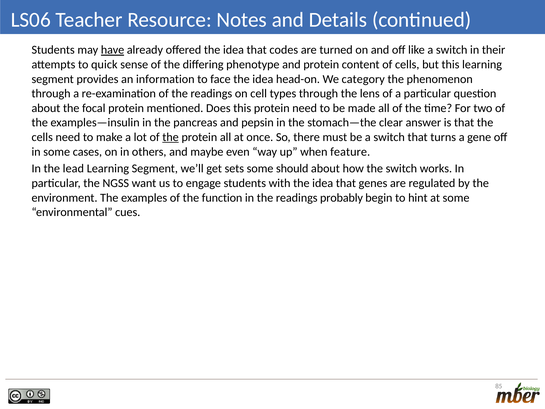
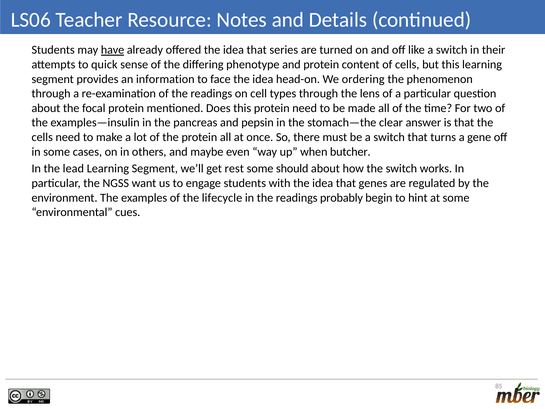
codes: codes -> series
category: category -> ordering
the at (171, 137) underline: present -> none
feature: feature -> butcher
sets: sets -> rest
function: function -> lifecycle
